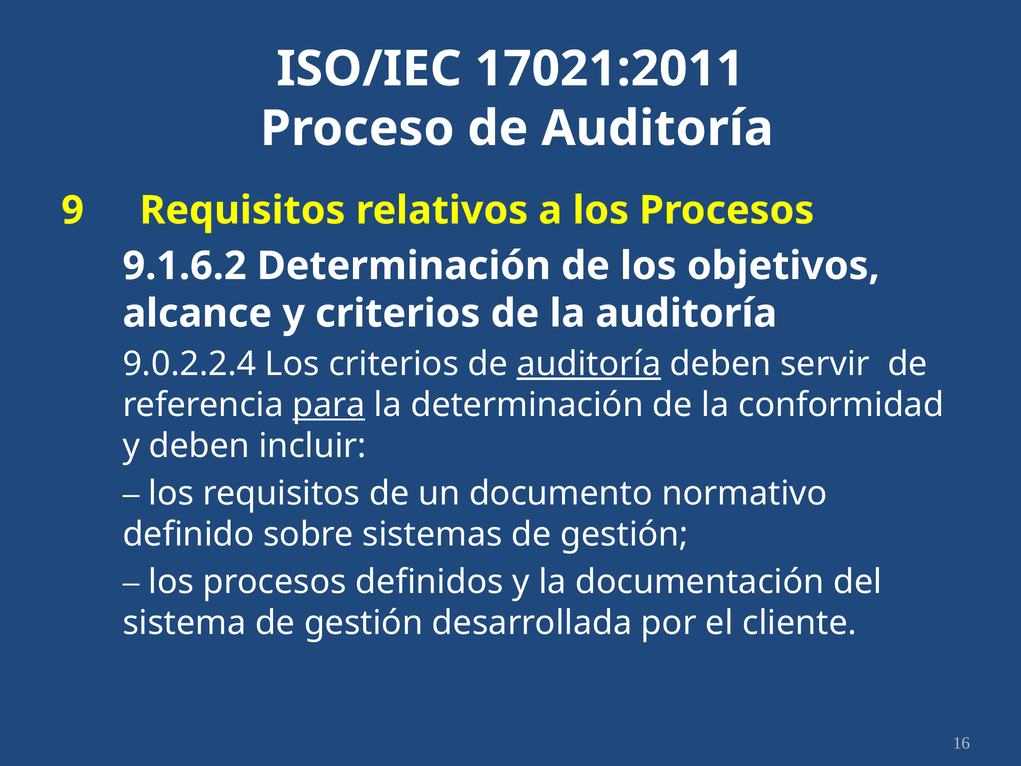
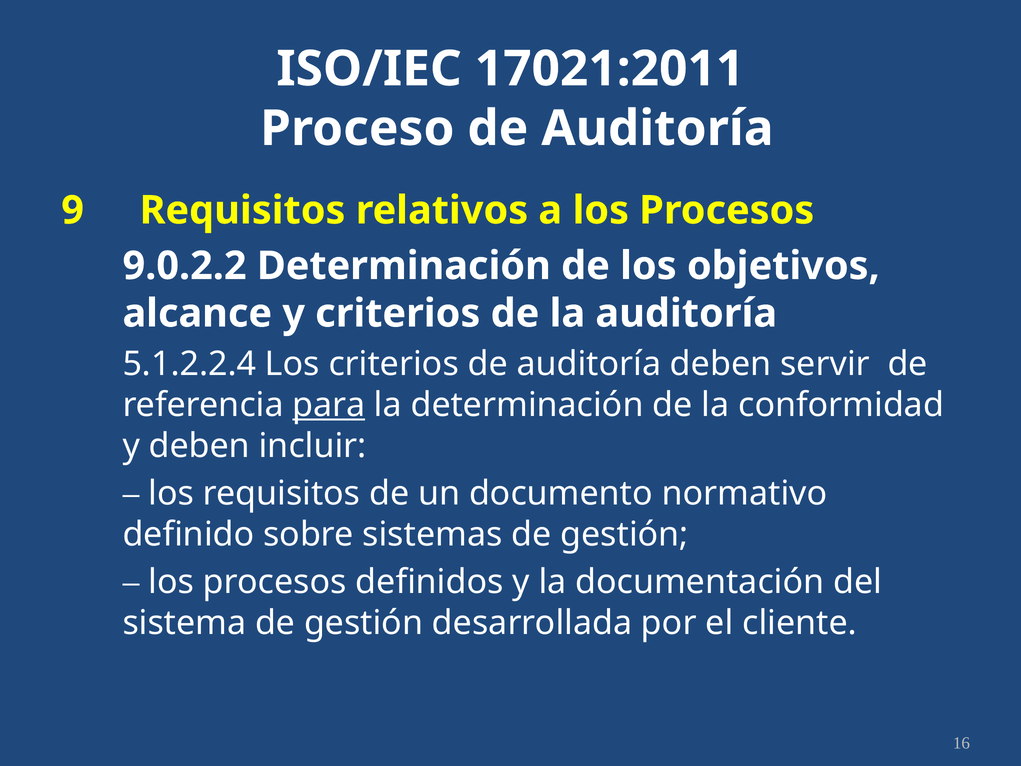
9.1.6.2: 9.1.6.2 -> 9.0.2.2
9.0.2.2.4: 9.0.2.2.4 -> 5.1.2.2.4
auditoría at (589, 364) underline: present -> none
